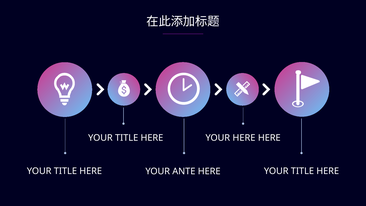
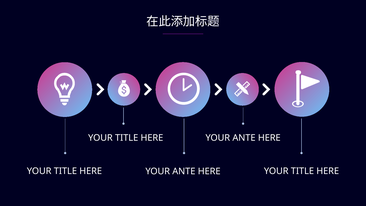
HERE at (244, 138): HERE -> ANTE
